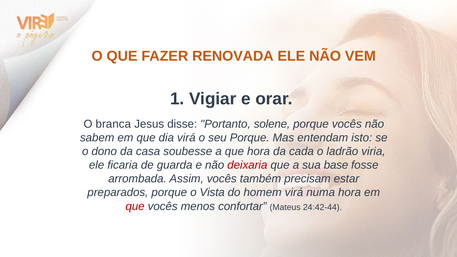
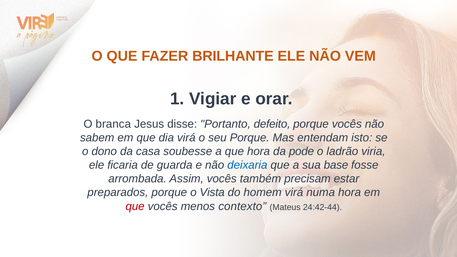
RENOVADA: RENOVADA -> BRILHANTE
solene: solene -> defeito
cada: cada -> pode
deixaria colour: red -> blue
confortar: confortar -> contexto
